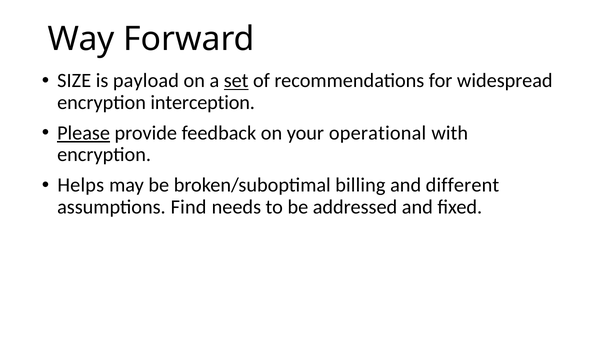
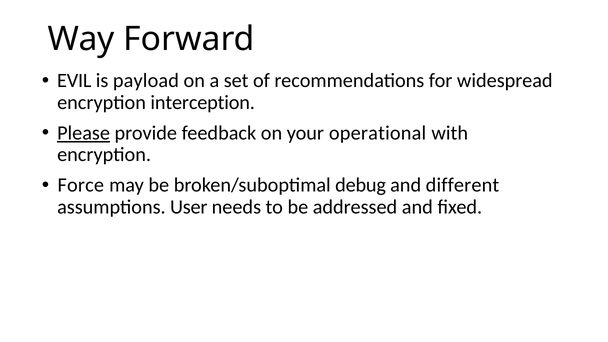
SIZE: SIZE -> EVIL
set underline: present -> none
Helps: Helps -> Force
billing: billing -> debug
Find: Find -> User
